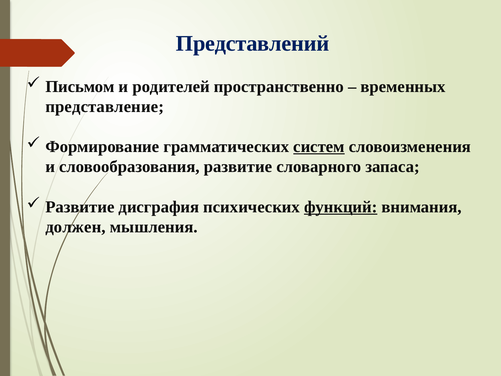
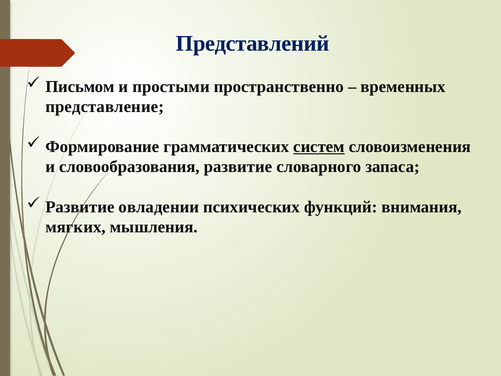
родителей: родителей -> простыми
дисграфия: дисграфия -> овладении
функций underline: present -> none
должен: должен -> мягких
